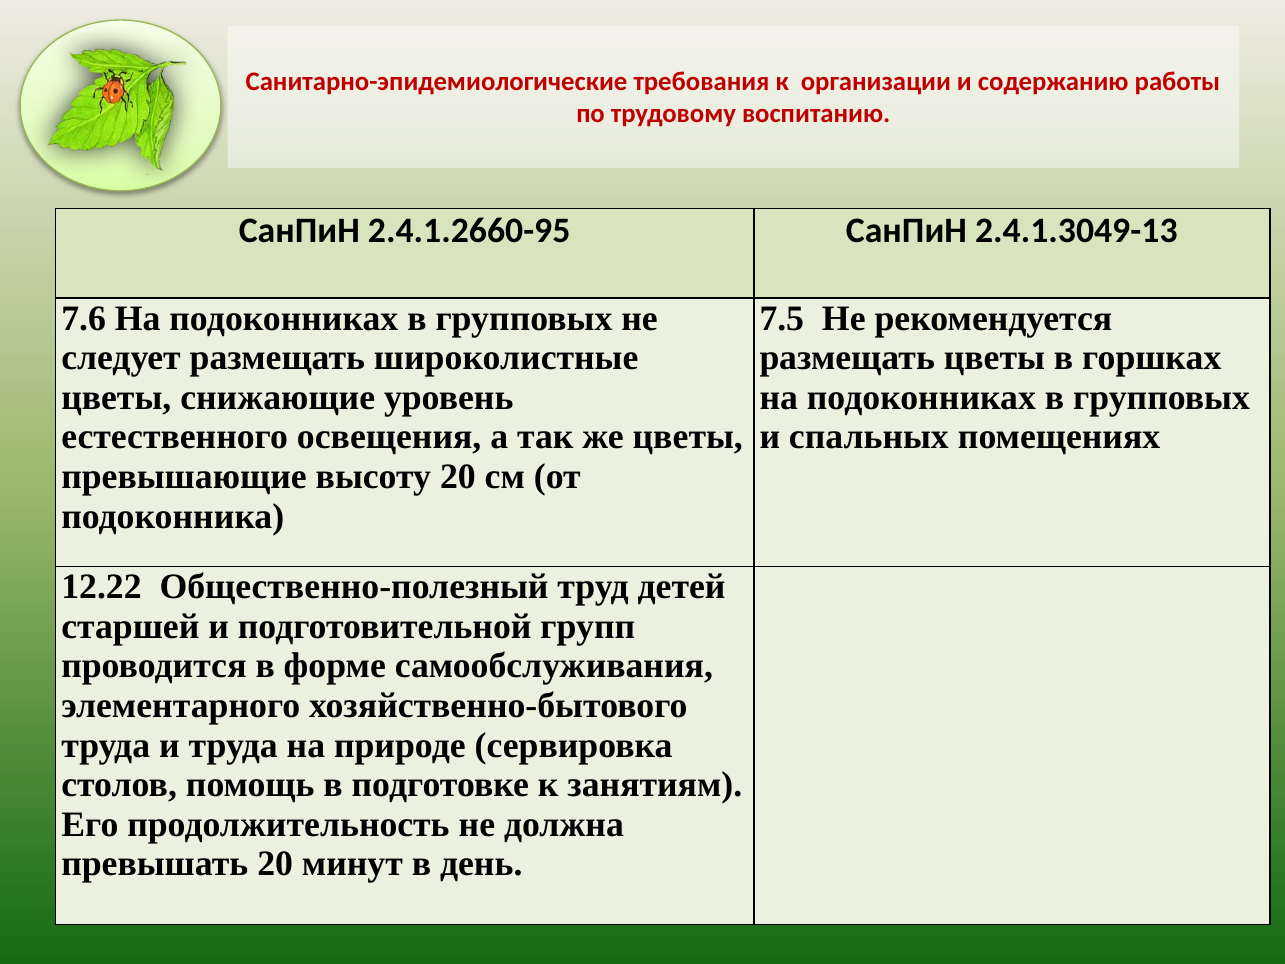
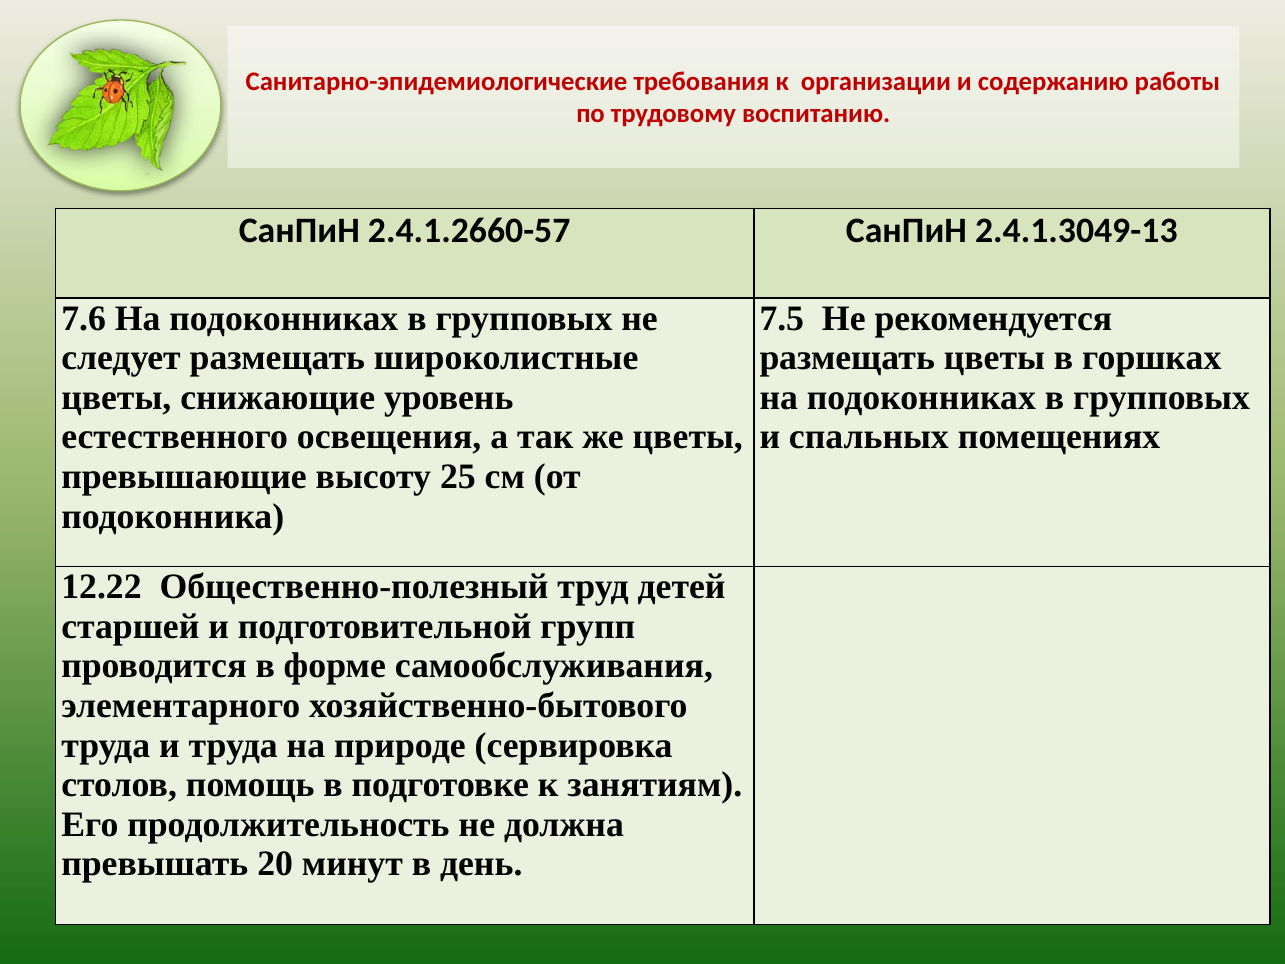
2.4.1.2660-95: 2.4.1.2660-95 -> 2.4.1.2660-57
высоту 20: 20 -> 25
